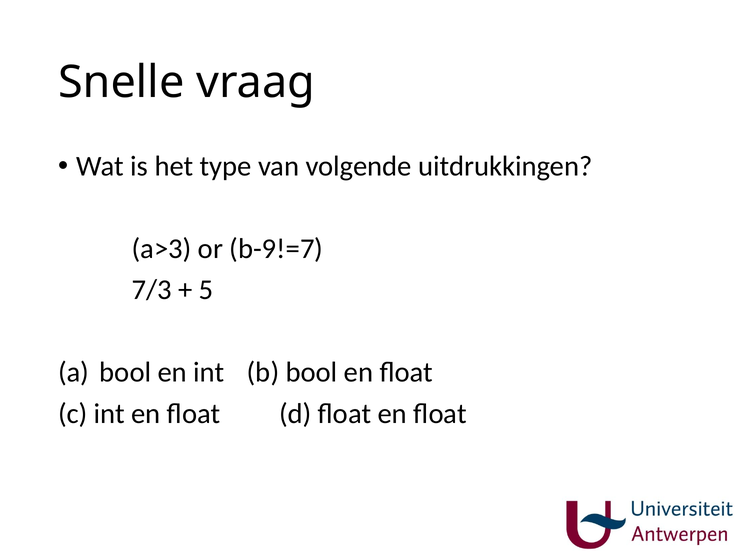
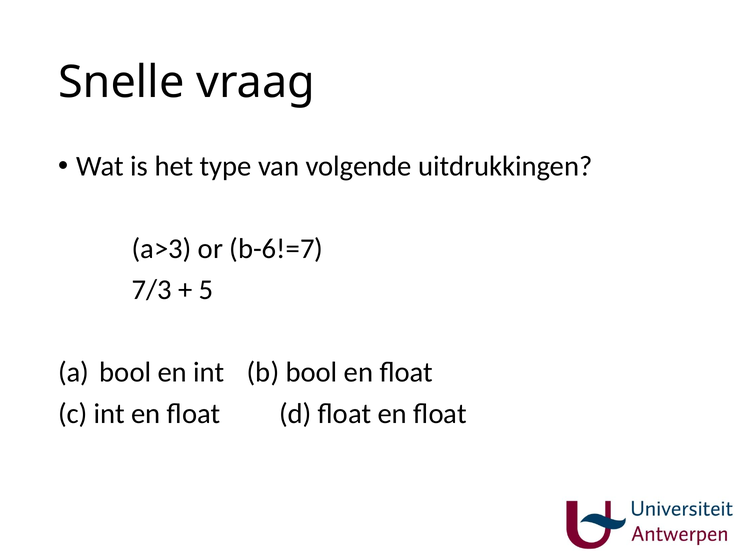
b-9!=7: b-9!=7 -> b-6!=7
